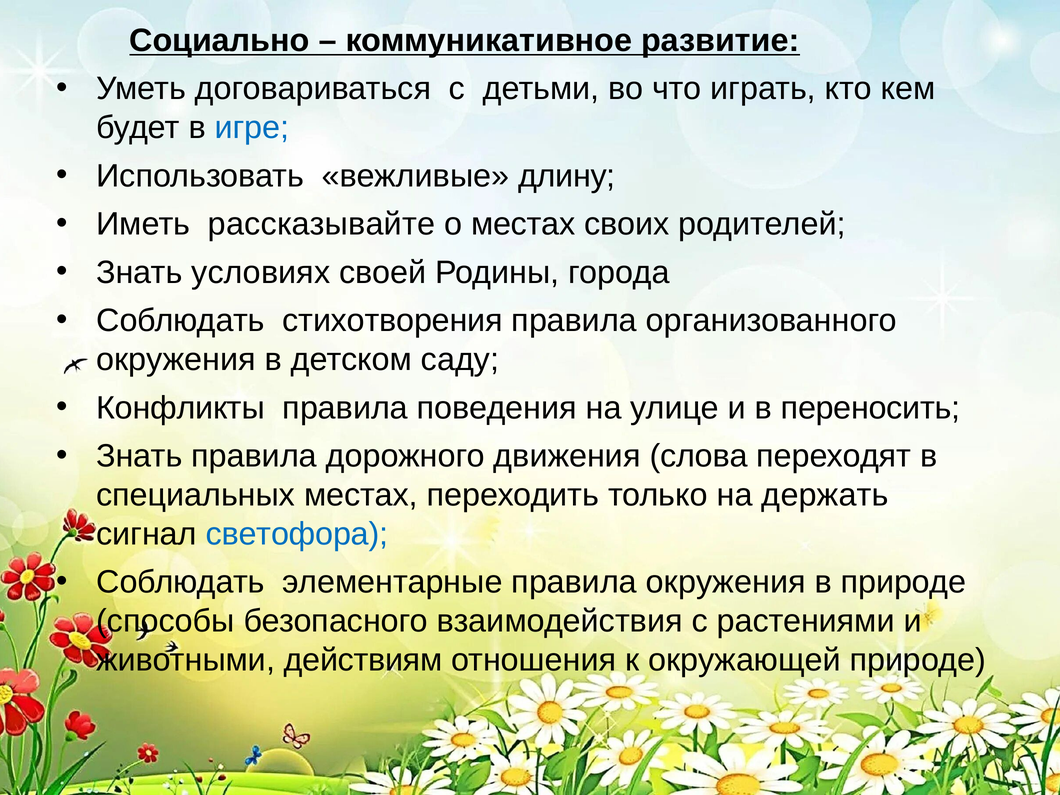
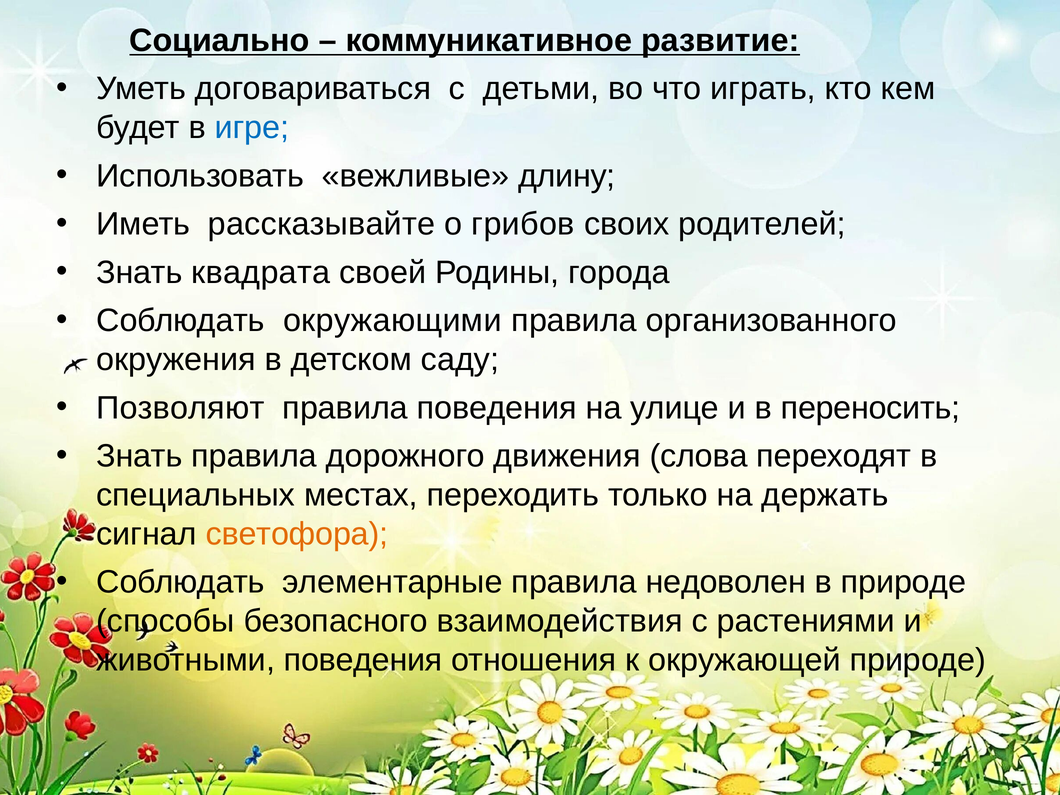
о местах: местах -> грибов
условиях: условиях -> квадрата
стихотворения: стихотворения -> окружающими
Конфликты: Конфликты -> Позволяют
светофора colour: blue -> orange
правила окружения: окружения -> недоволен
животными действиям: действиям -> поведения
